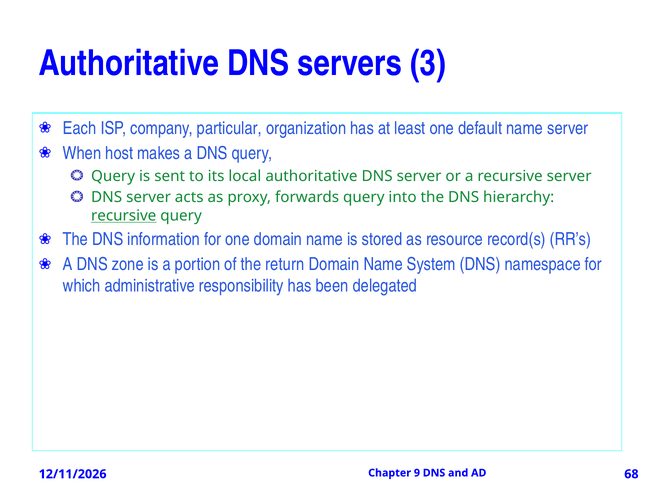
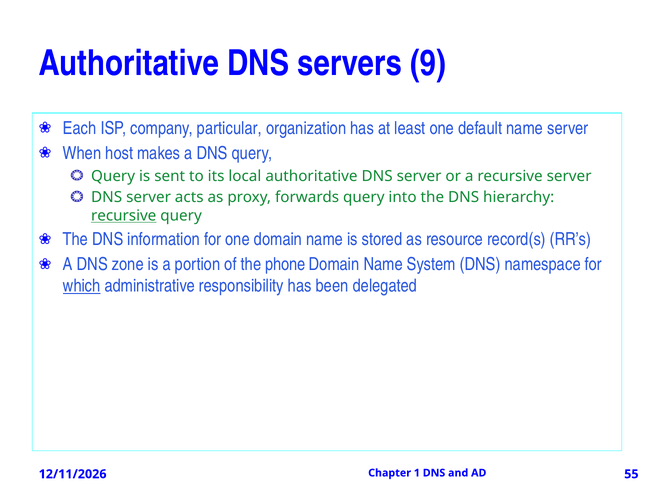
3: 3 -> 9
return: return -> phone
which underline: none -> present
9: 9 -> 1
68: 68 -> 55
